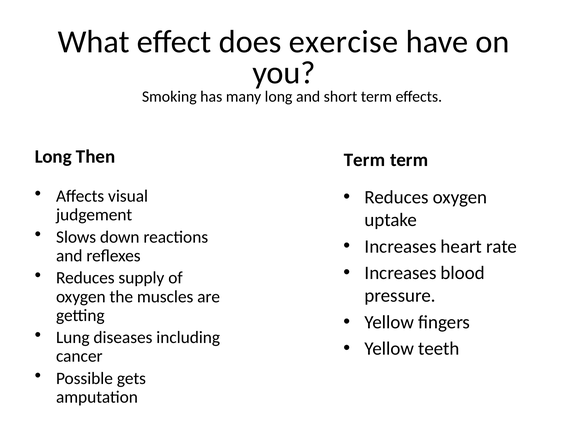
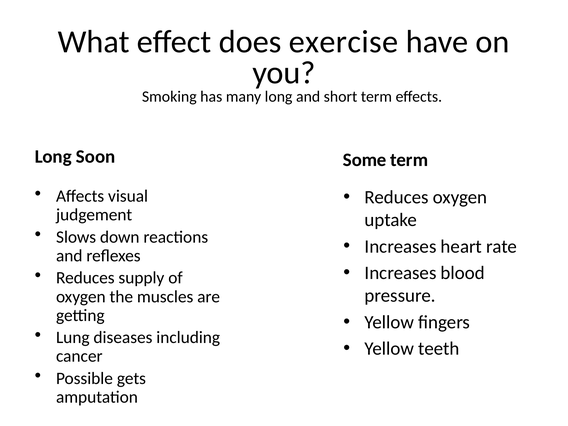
Then: Then -> Soon
Term at (365, 160): Term -> Some
